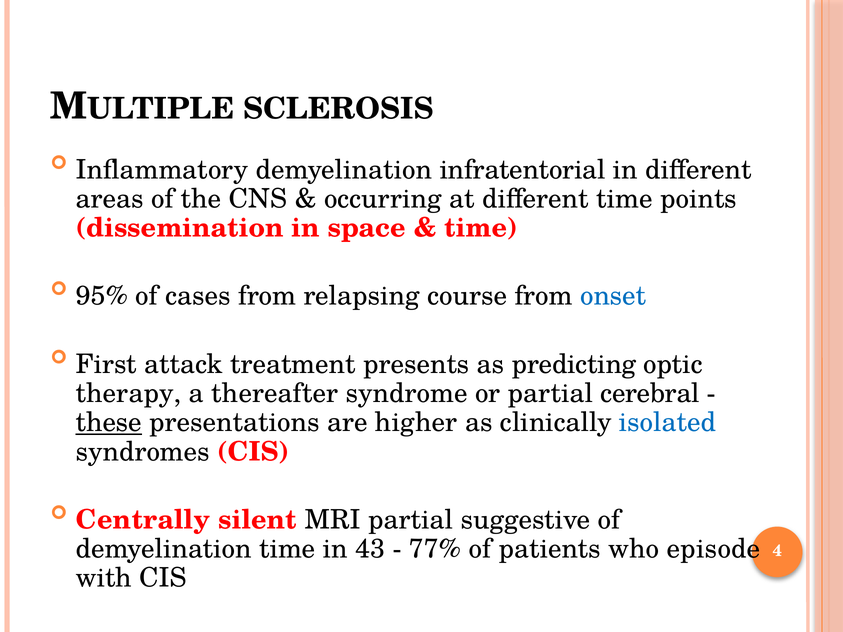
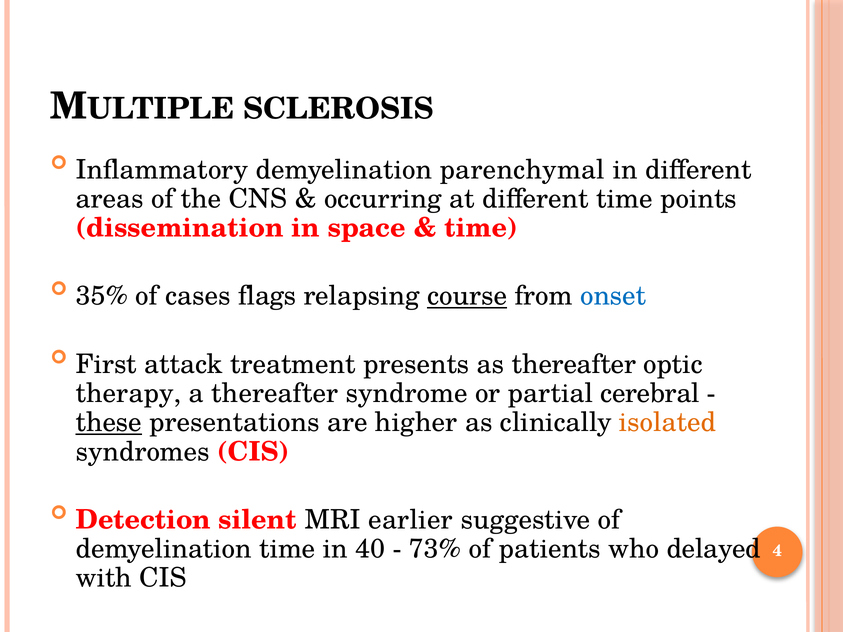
infratentorial: infratentorial -> parenchymal
95%: 95% -> 35%
cases from: from -> flags
course underline: none -> present
as predicting: predicting -> thereafter
isolated colour: blue -> orange
Centrally: Centrally -> Detection
MRI partial: partial -> earlier
43: 43 -> 40
77%: 77% -> 73%
episode: episode -> delayed
